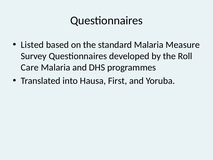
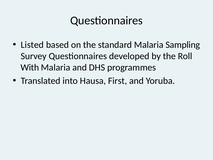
Measure: Measure -> Sampling
Care: Care -> With
